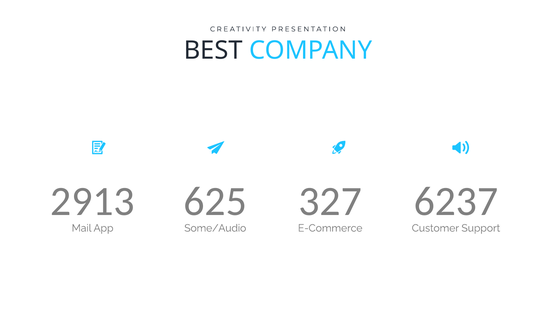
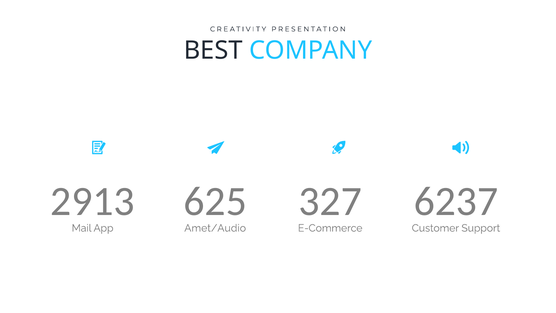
Some/Audio: Some/Audio -> Amet/Audio
